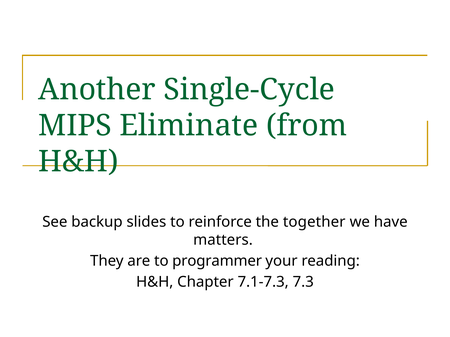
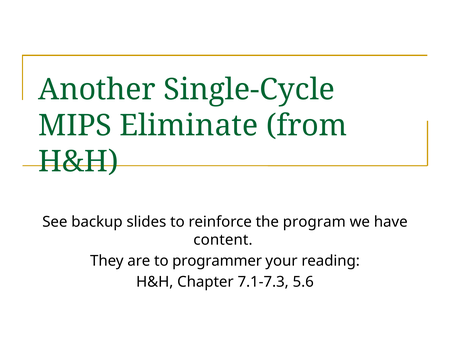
together: together -> program
matters: matters -> content
7.3: 7.3 -> 5.6
